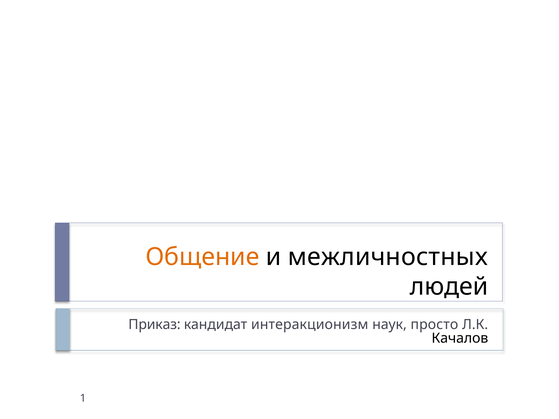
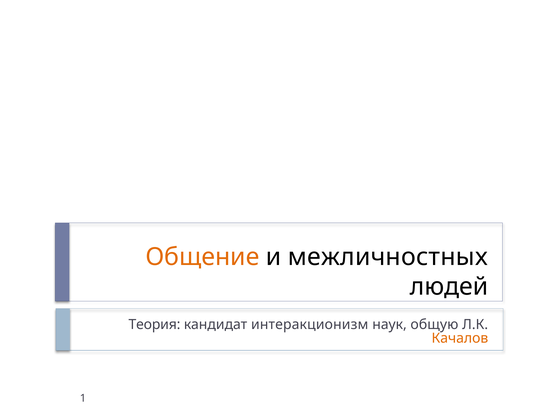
Приказ: Приказ -> Теория
просто: просто -> общую
Качалов colour: black -> orange
